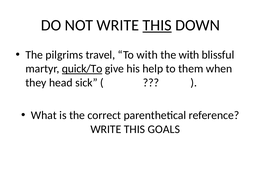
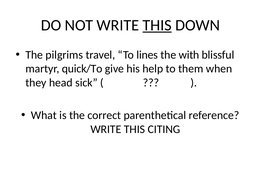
To with: with -> lines
quick/To underline: present -> none
GOALS: GOALS -> CITING
